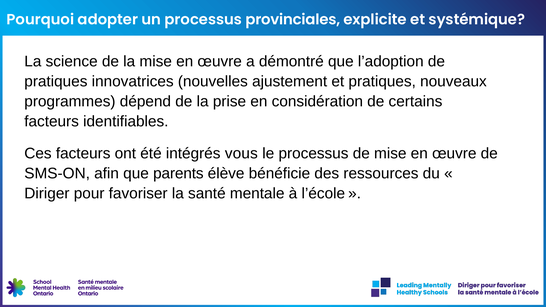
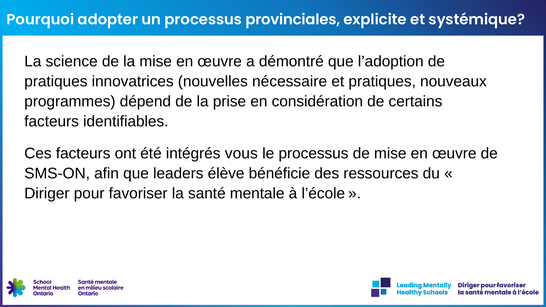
ajustement: ajustement -> nécessaire
parents: parents -> leaders
